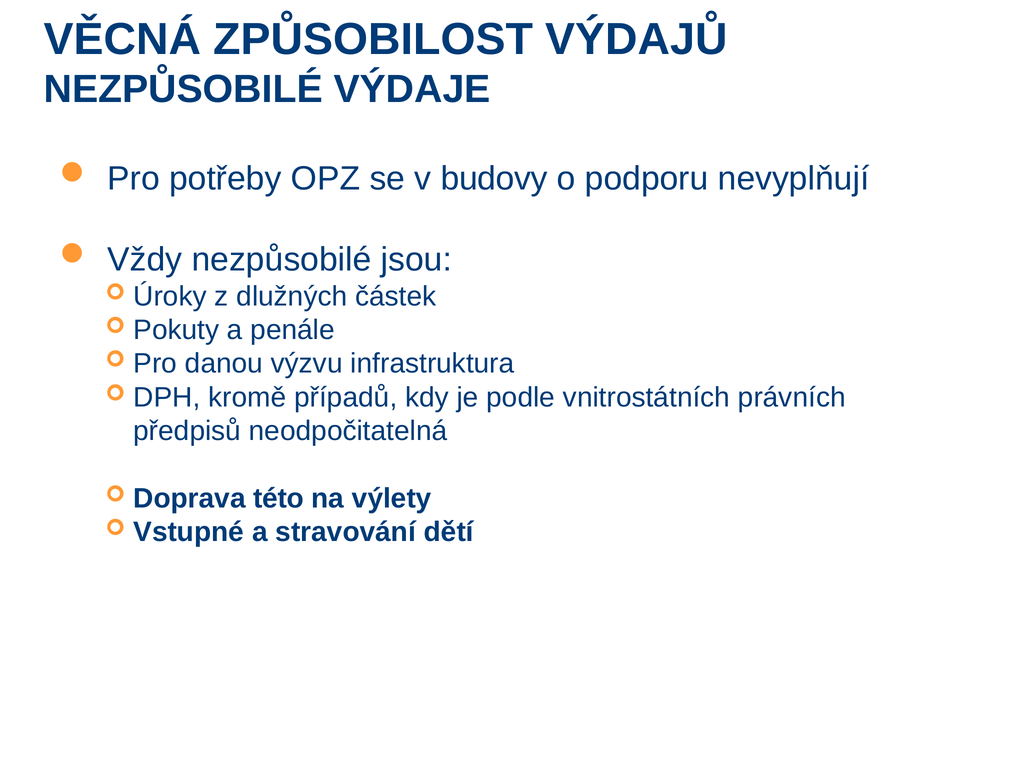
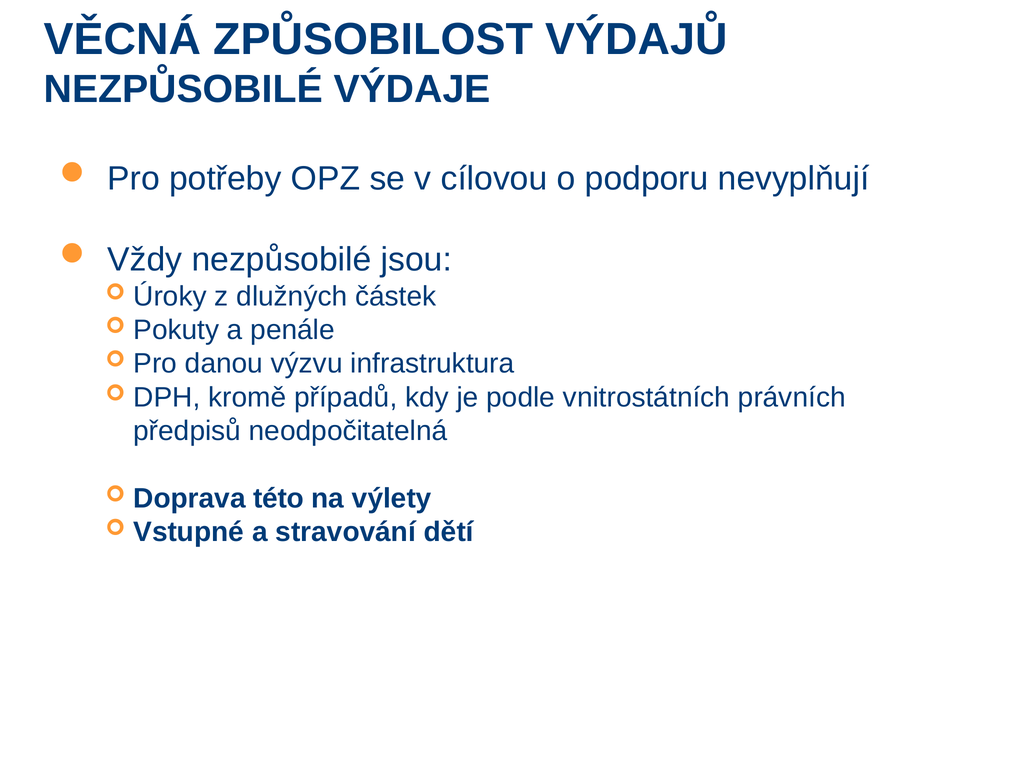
budovy: budovy -> cílovou
